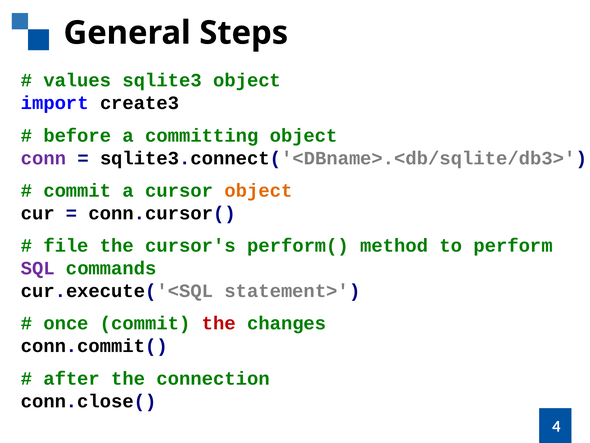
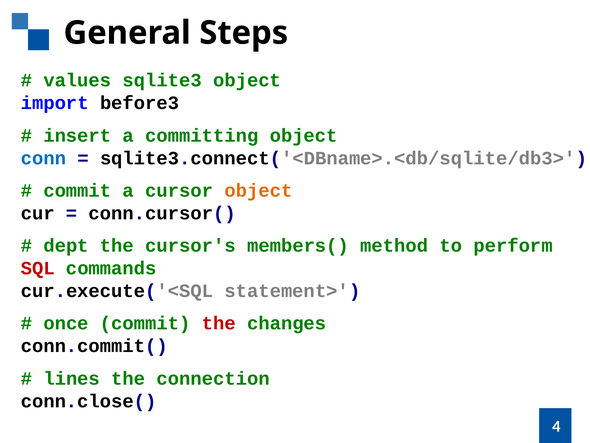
create3: create3 -> before3
before: before -> insert
conn colour: purple -> blue
file: file -> dept
perform(: perform( -> members(
SQL colour: purple -> red
after: after -> lines
